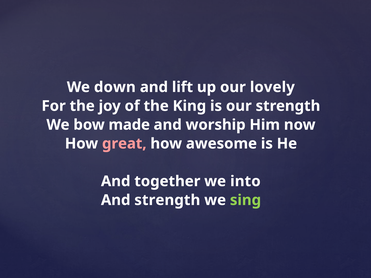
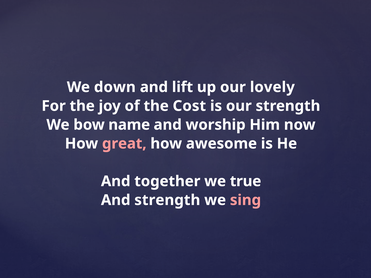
King: King -> Cost
made: made -> name
into: into -> true
sing colour: light green -> pink
